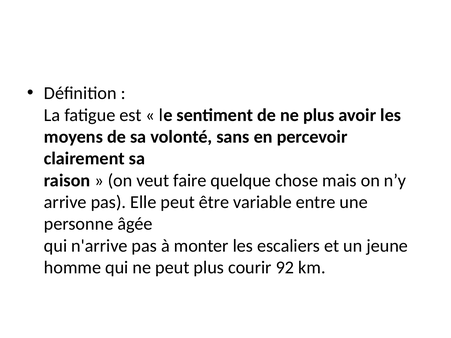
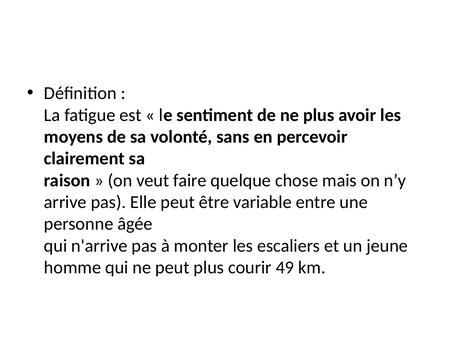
92: 92 -> 49
